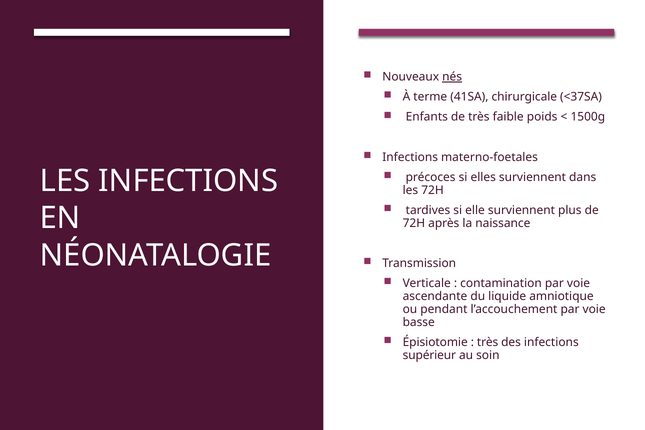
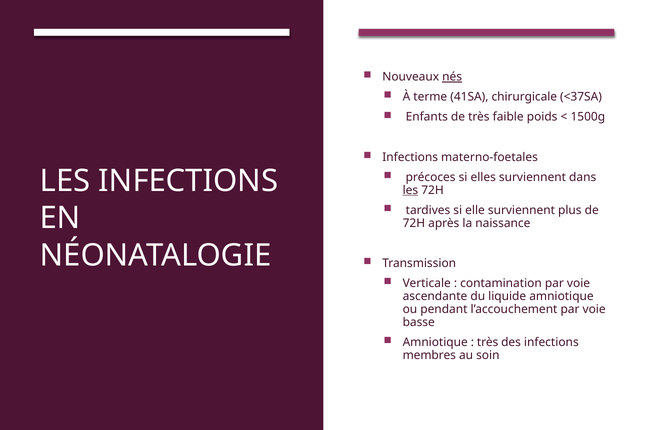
les at (410, 190) underline: none -> present
Épisiotomie at (435, 342): Épisiotomie -> Amniotique
supérieur: supérieur -> membres
